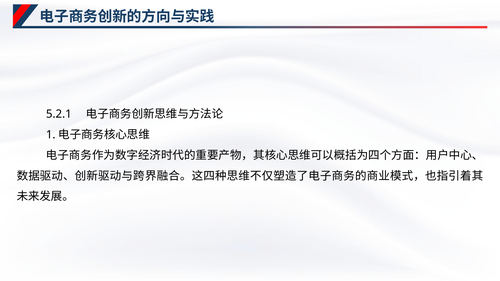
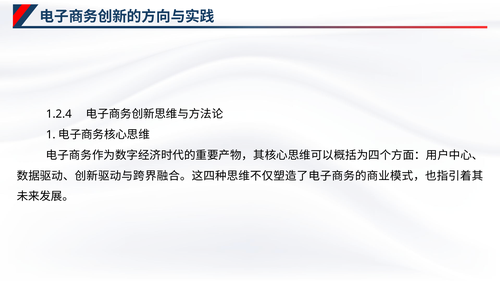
5.2.1: 5.2.1 -> 1.2.4
